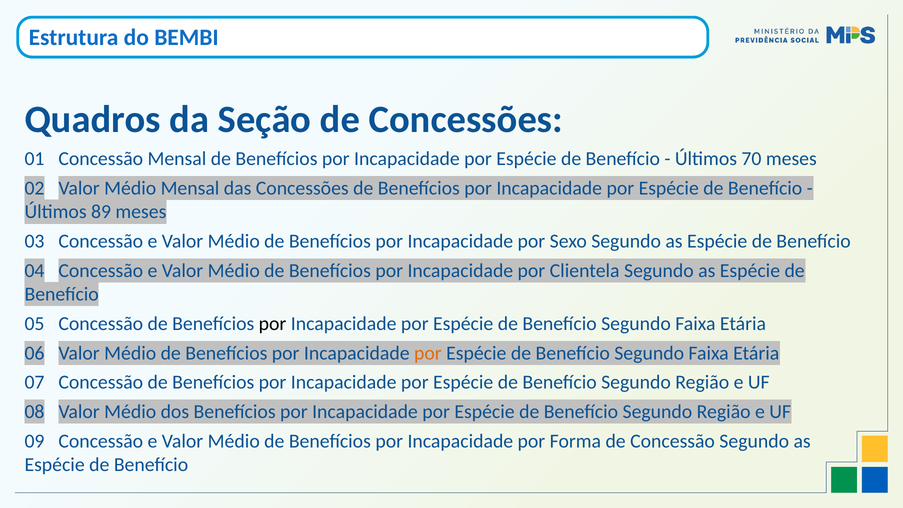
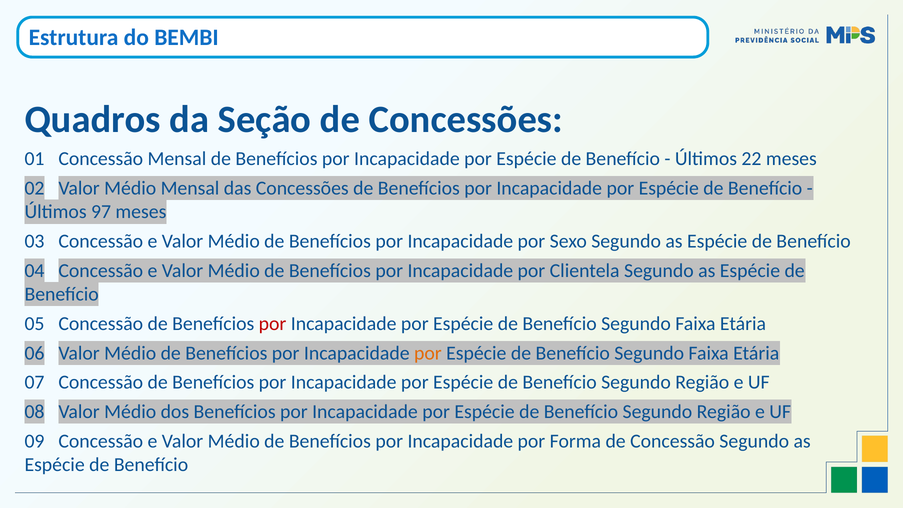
70: 70 -> 22
89: 89 -> 97
por at (273, 324) colour: black -> red
